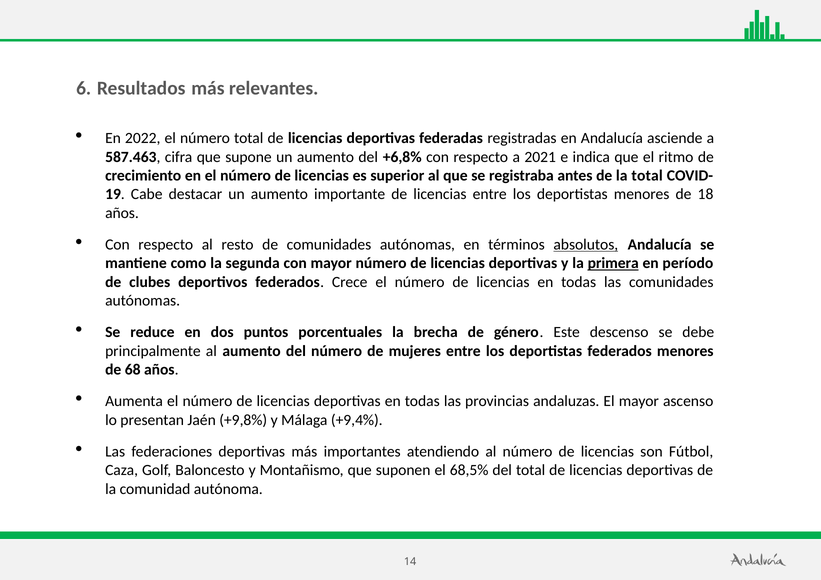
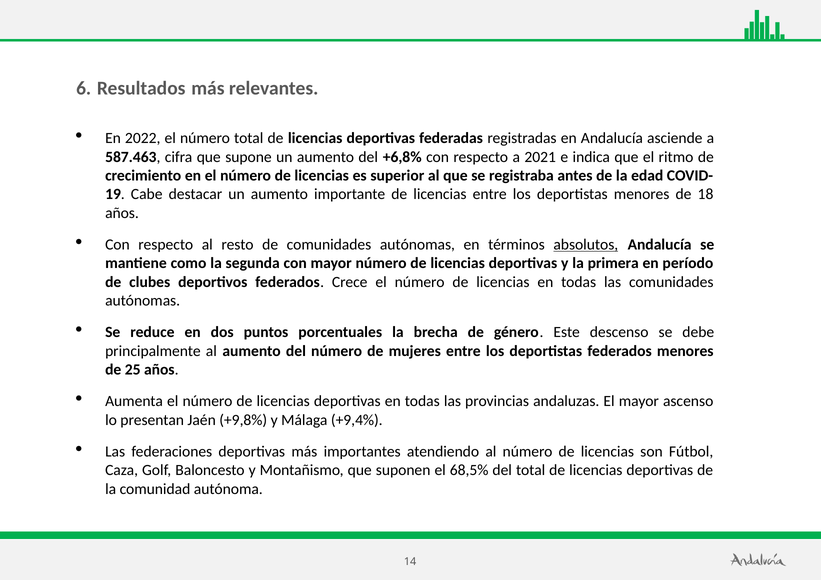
la total: total -> edad
primera underline: present -> none
68: 68 -> 25
